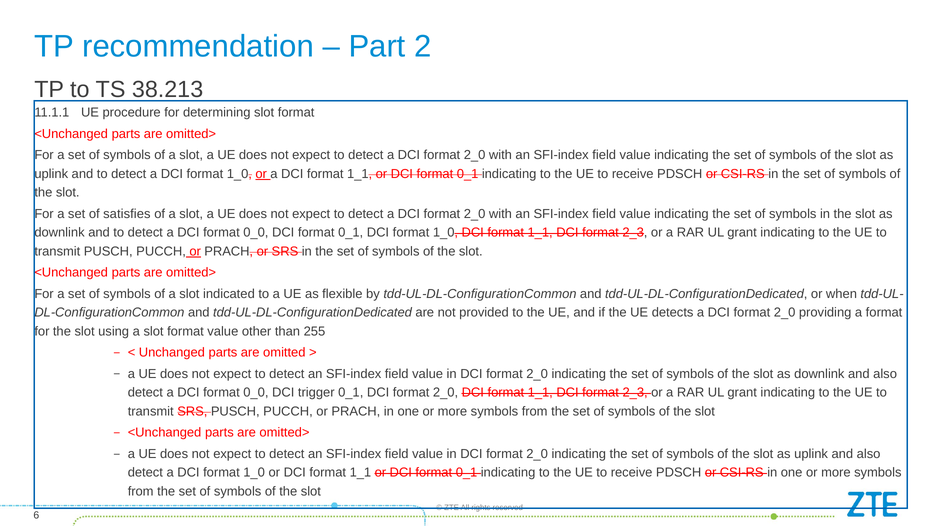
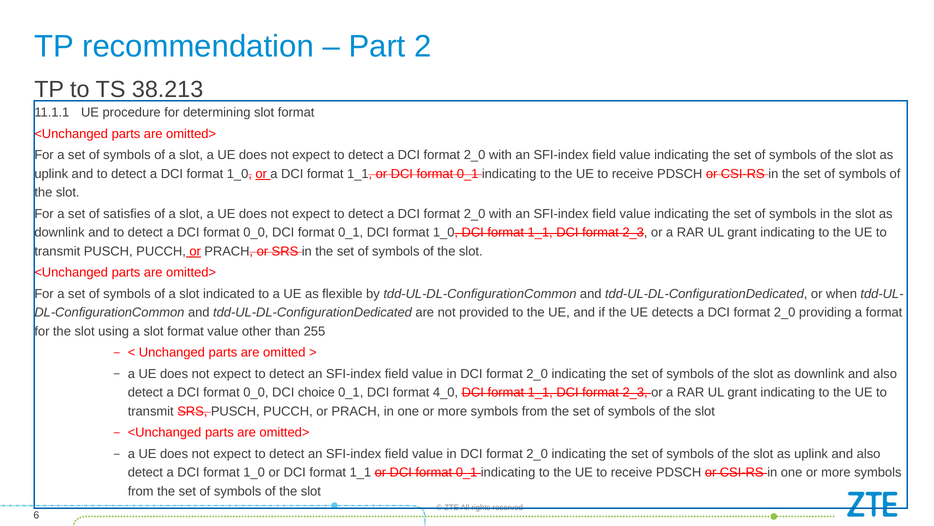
trigger: trigger -> choice
0_1 DCI format 2_0: 2_0 -> 4_0
